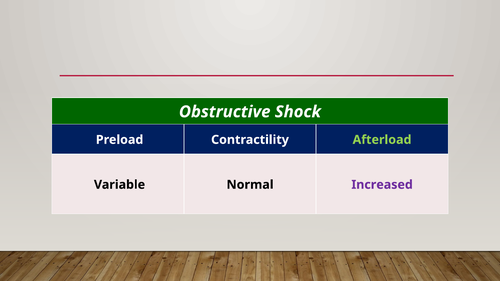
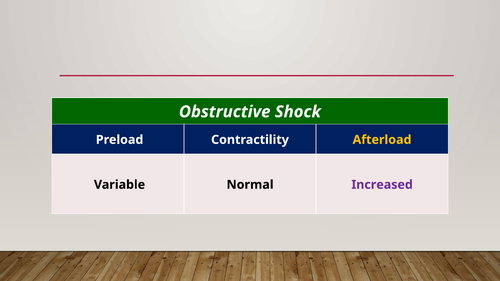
Afterload colour: light green -> yellow
